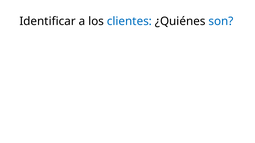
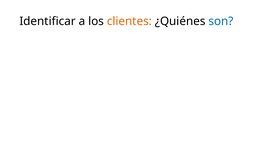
clientes colour: blue -> orange
